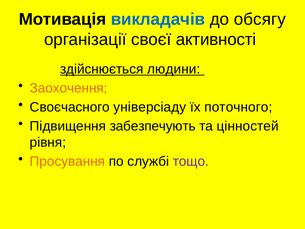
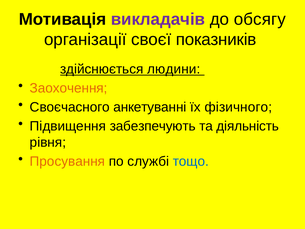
викладачів colour: blue -> purple
активності: активності -> показників
універсіаду: універсіаду -> анкетуванні
поточного: поточного -> фізичного
цінностей: цінностей -> діяльність
тощо colour: purple -> blue
